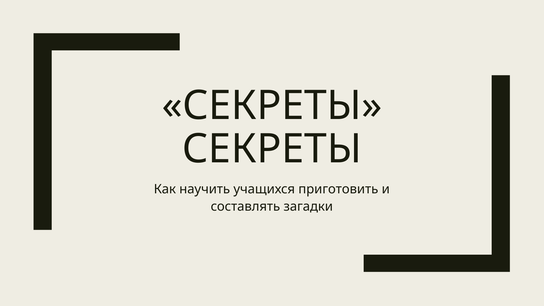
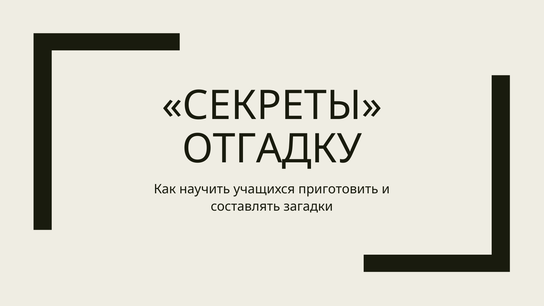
СЕКРЕТЫ at (272, 149): СЕКРЕТЫ -> ОТГАДКУ
